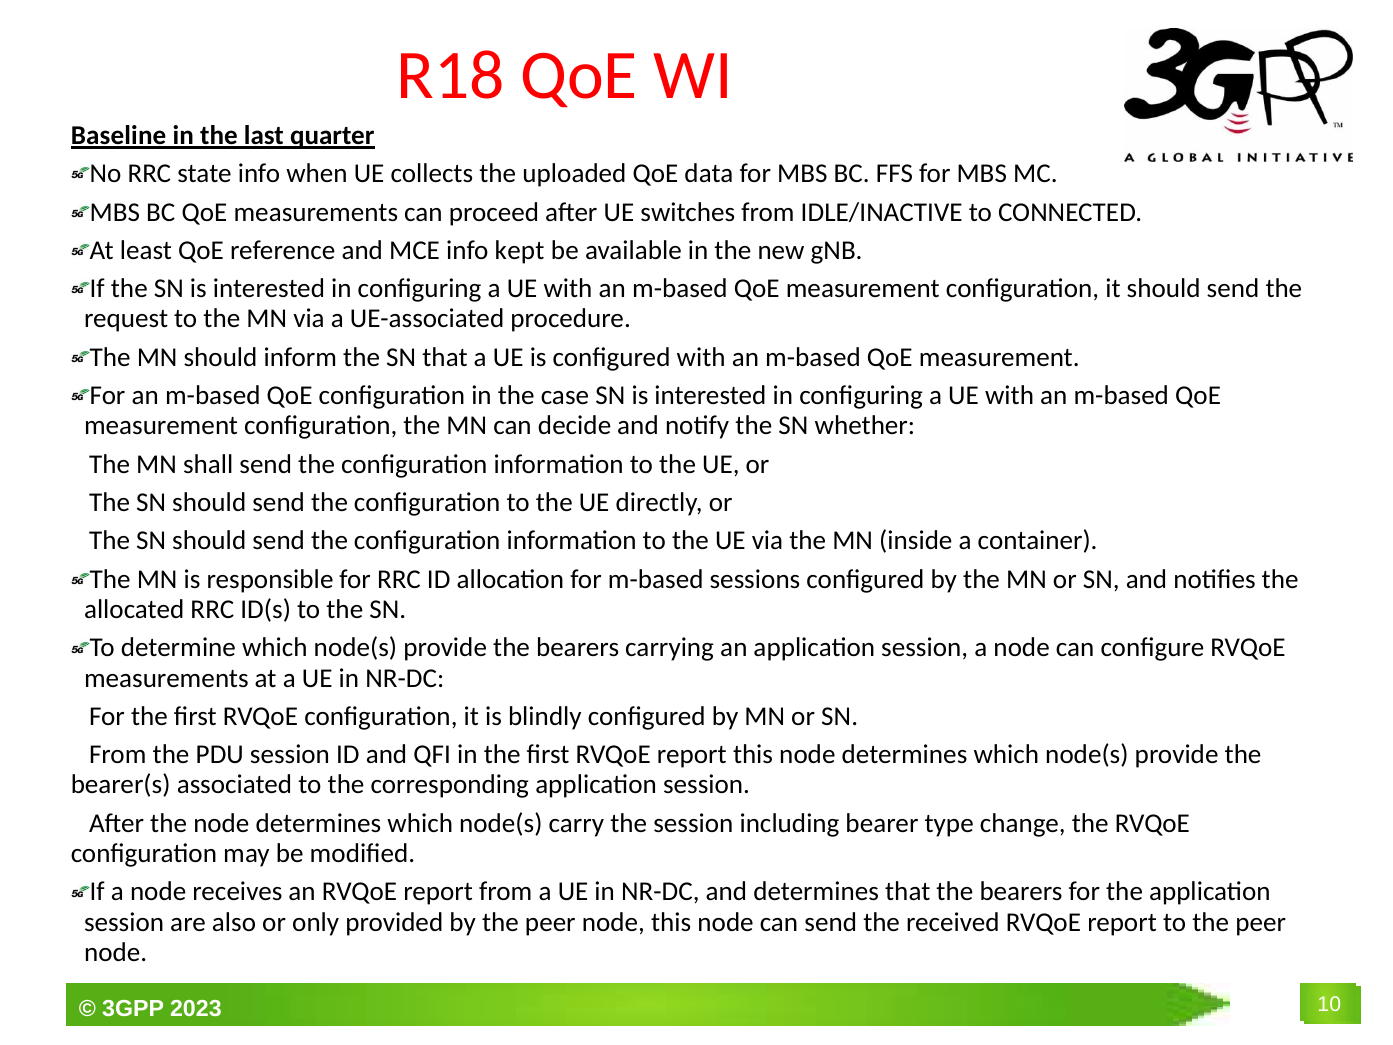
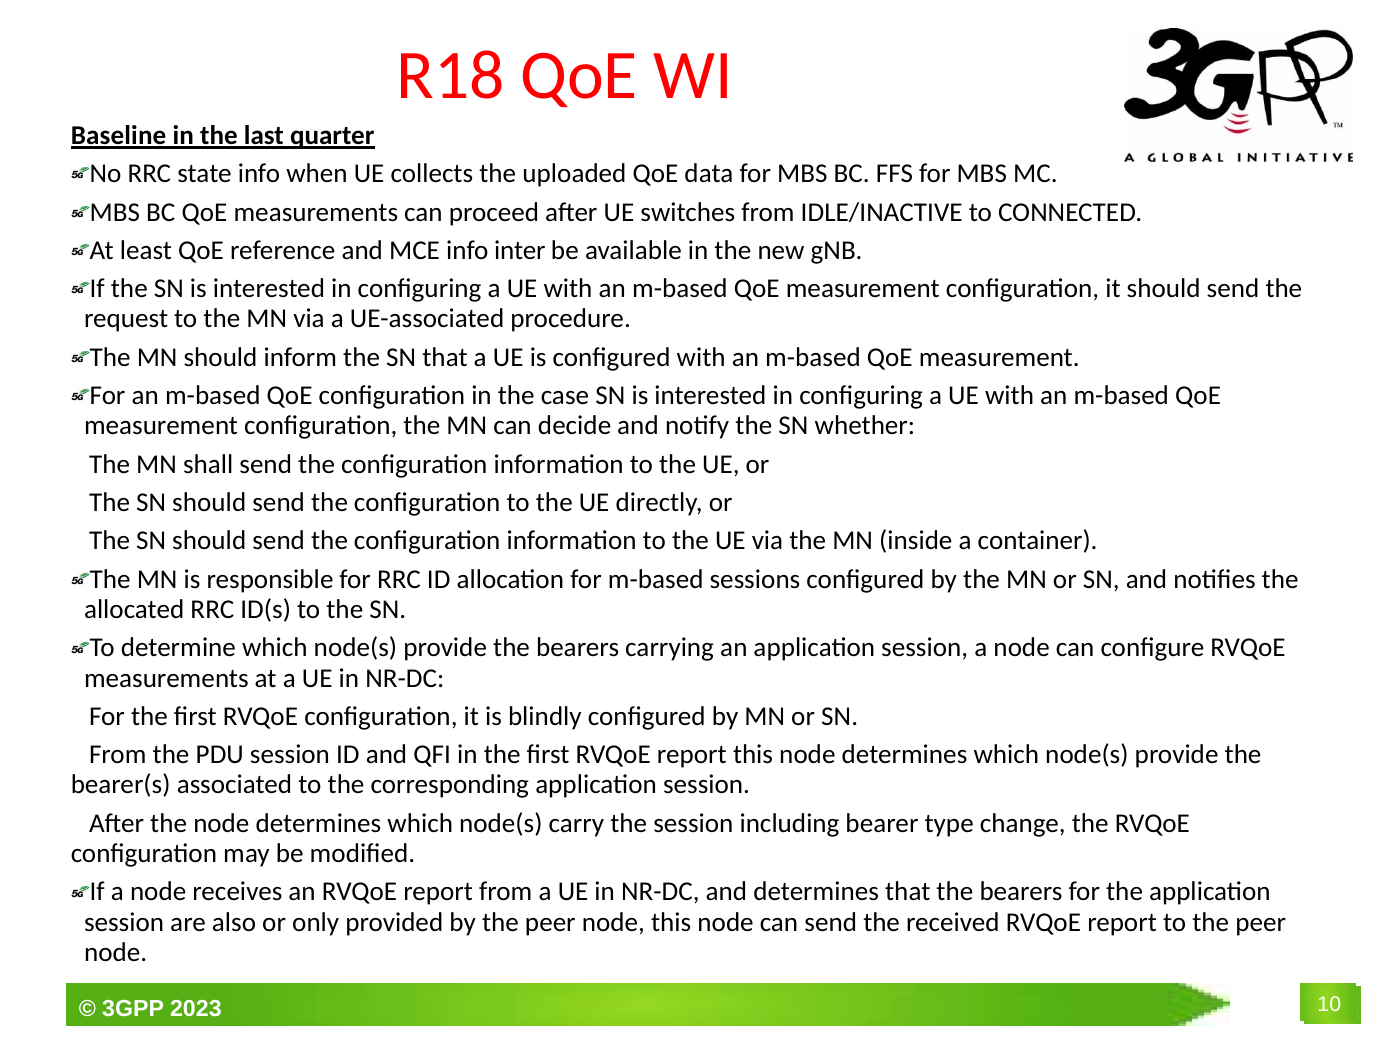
kept: kept -> inter
